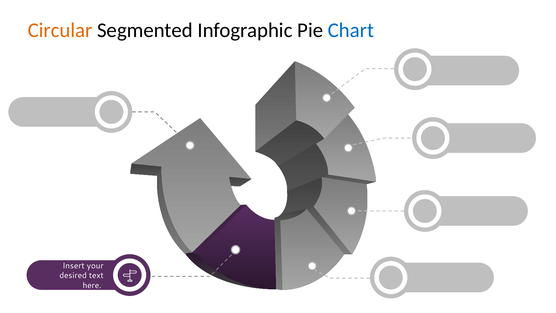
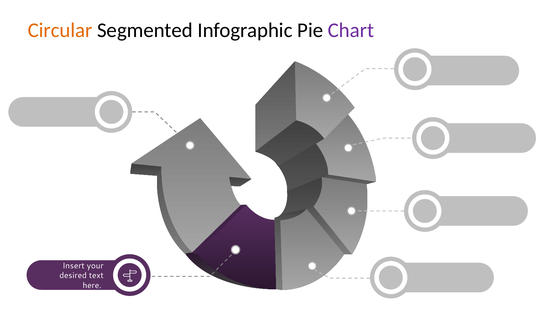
Chart colour: blue -> purple
